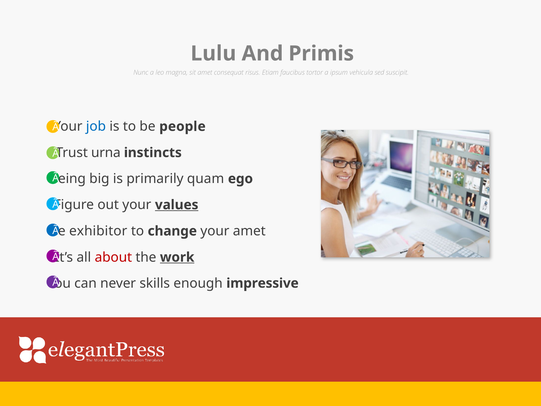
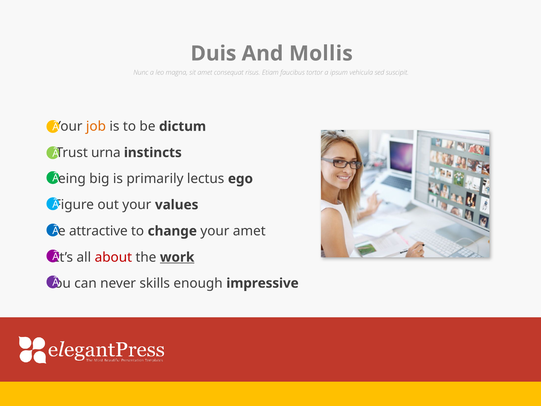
Lulu: Lulu -> Duis
Primis: Primis -> Mollis
job colour: blue -> orange
people: people -> dictum
quam: quam -> lectus
values underline: present -> none
exhibitor: exhibitor -> attractive
